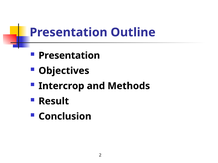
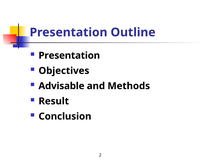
Intercrop: Intercrop -> Advisable
